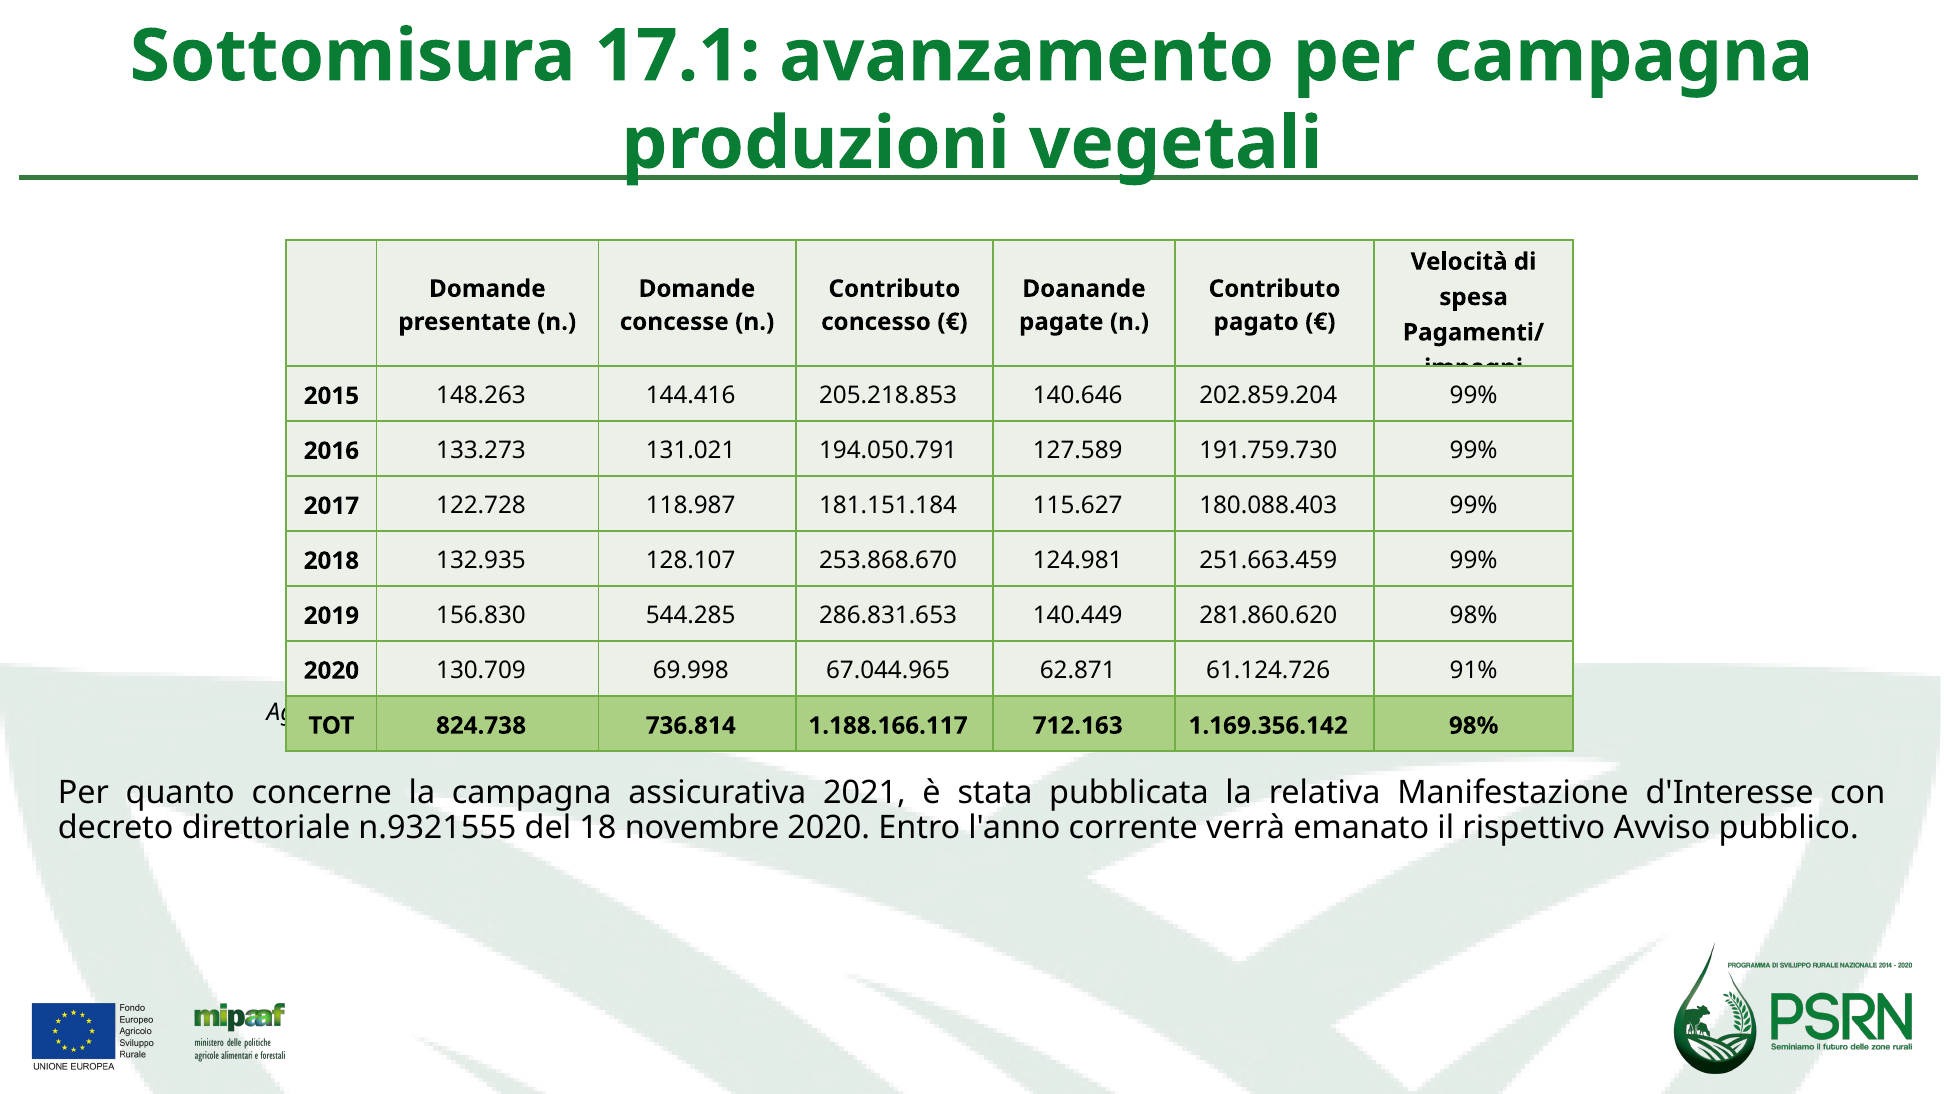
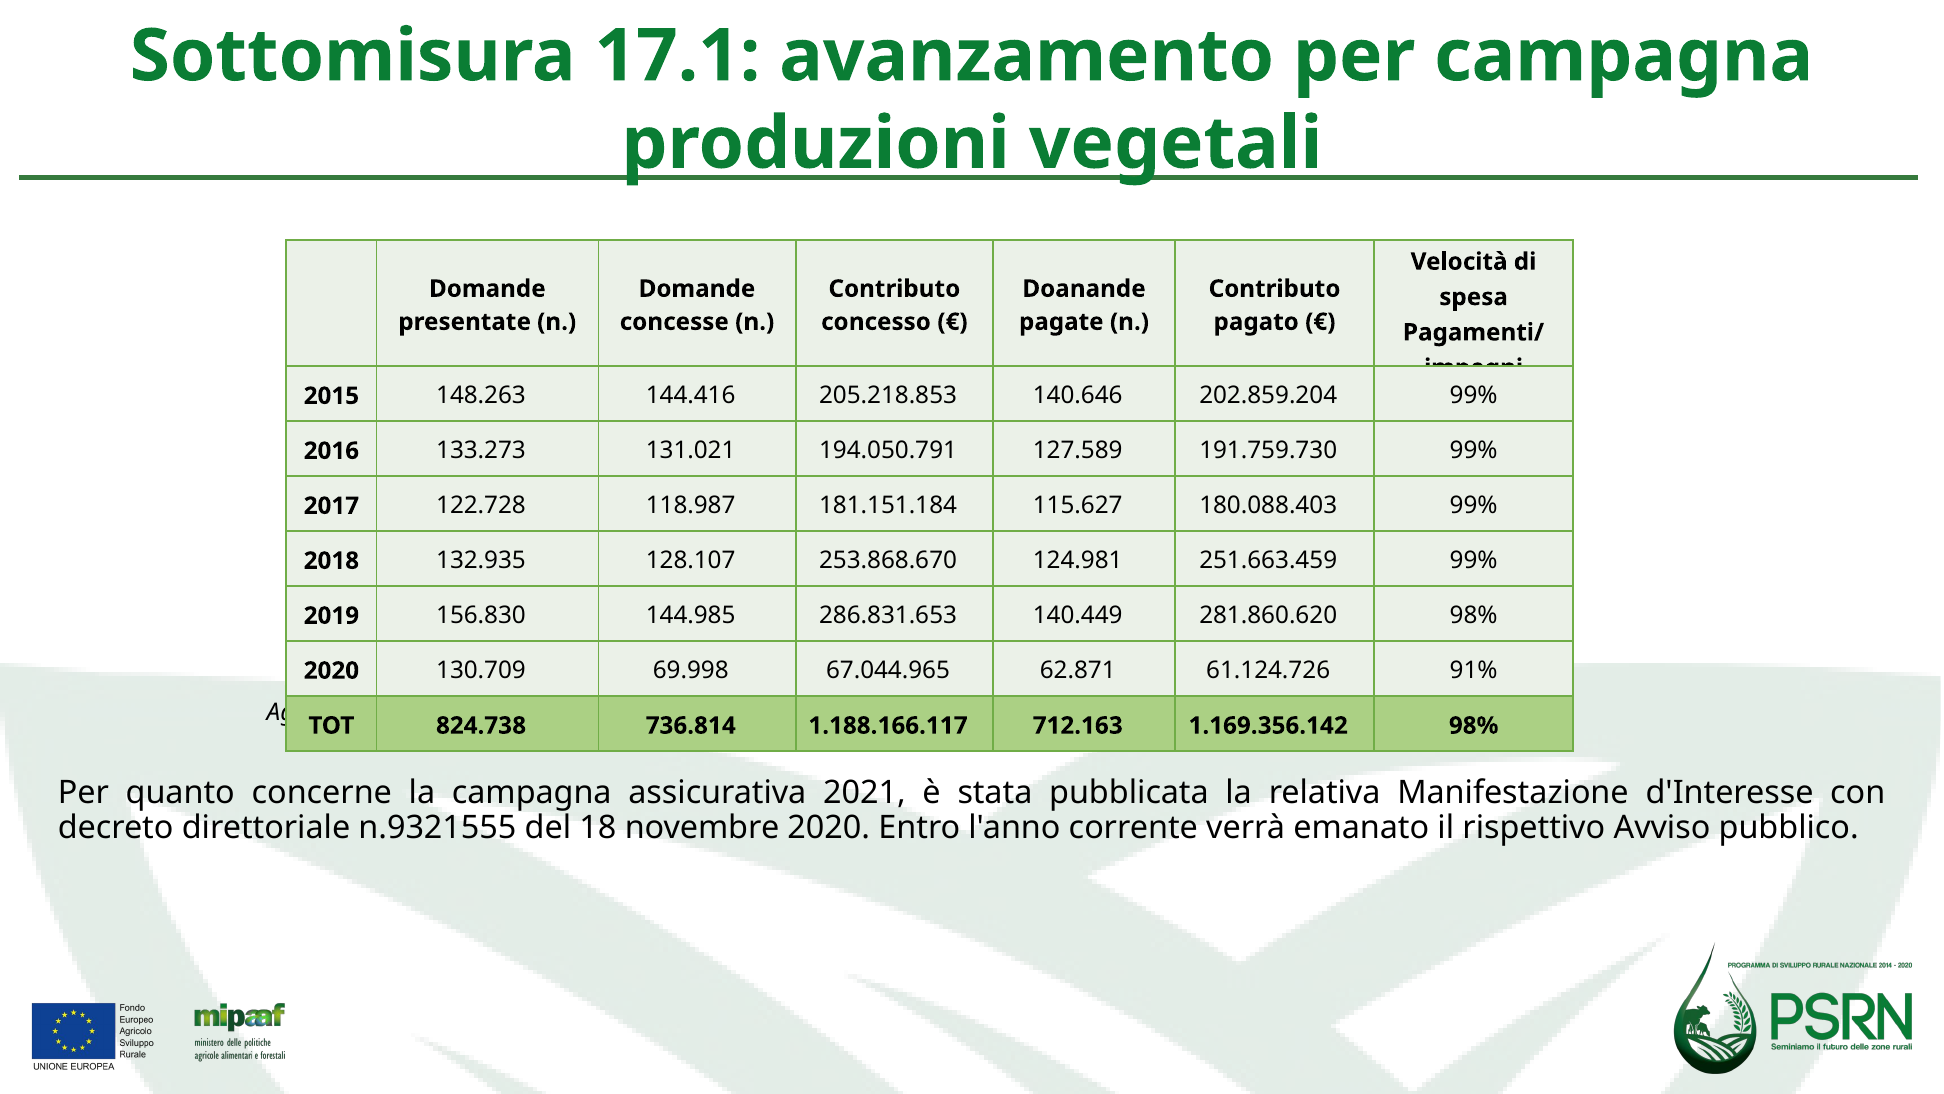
544.285: 544.285 -> 144.985
